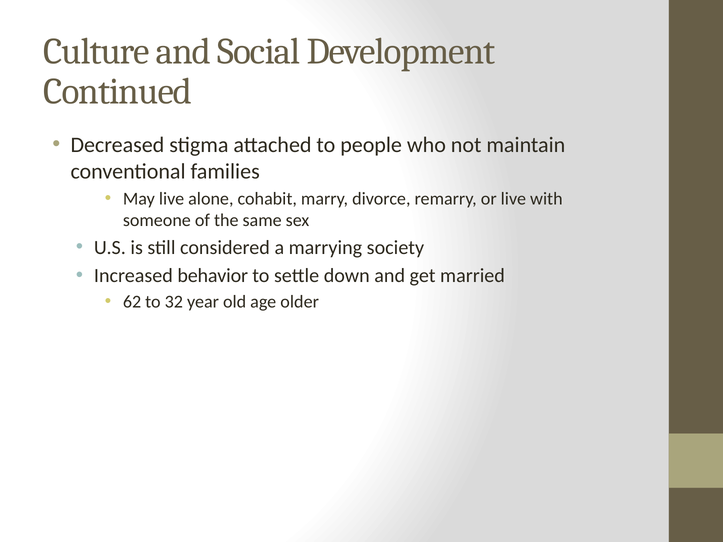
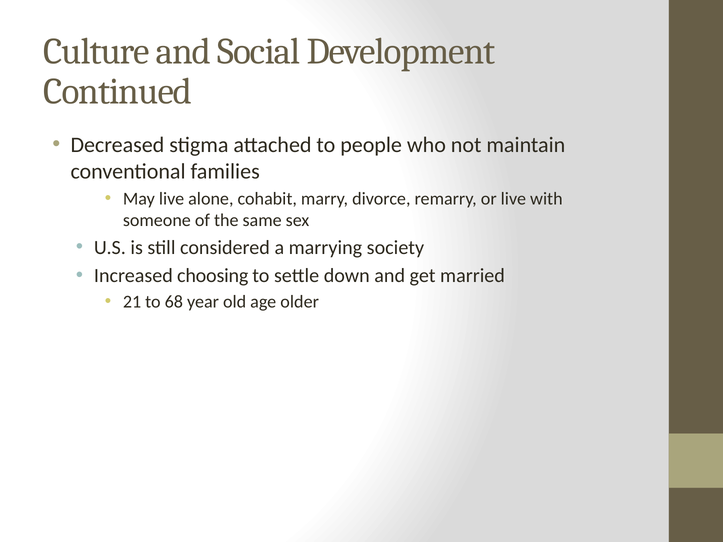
behavior: behavior -> choosing
62: 62 -> 21
32: 32 -> 68
